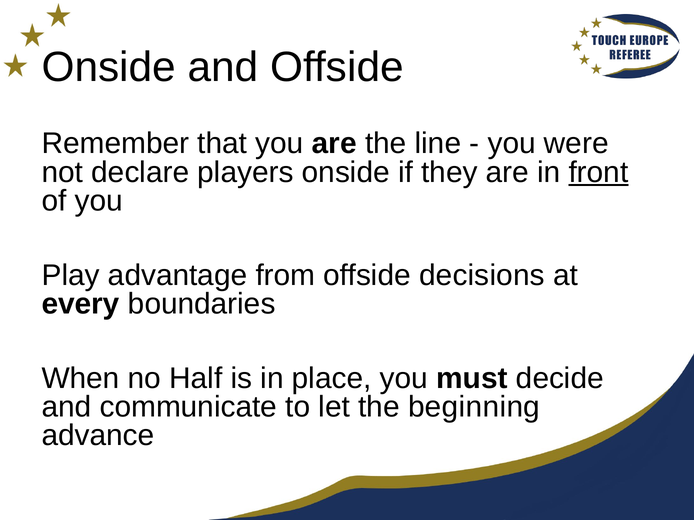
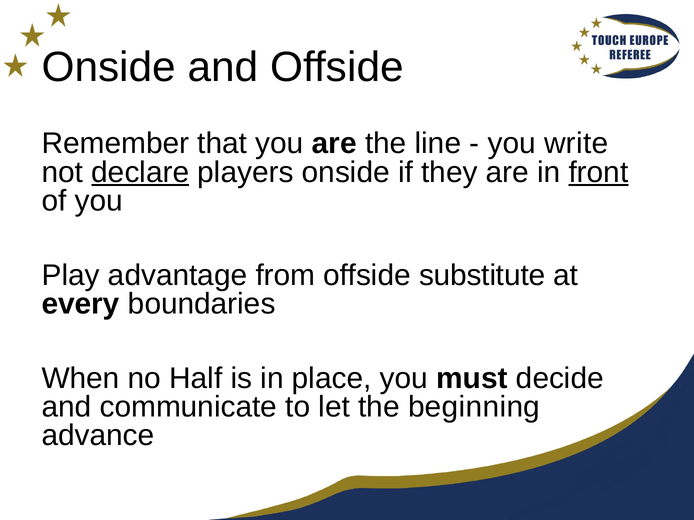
were: were -> write
declare underline: none -> present
decisions: decisions -> substitute
